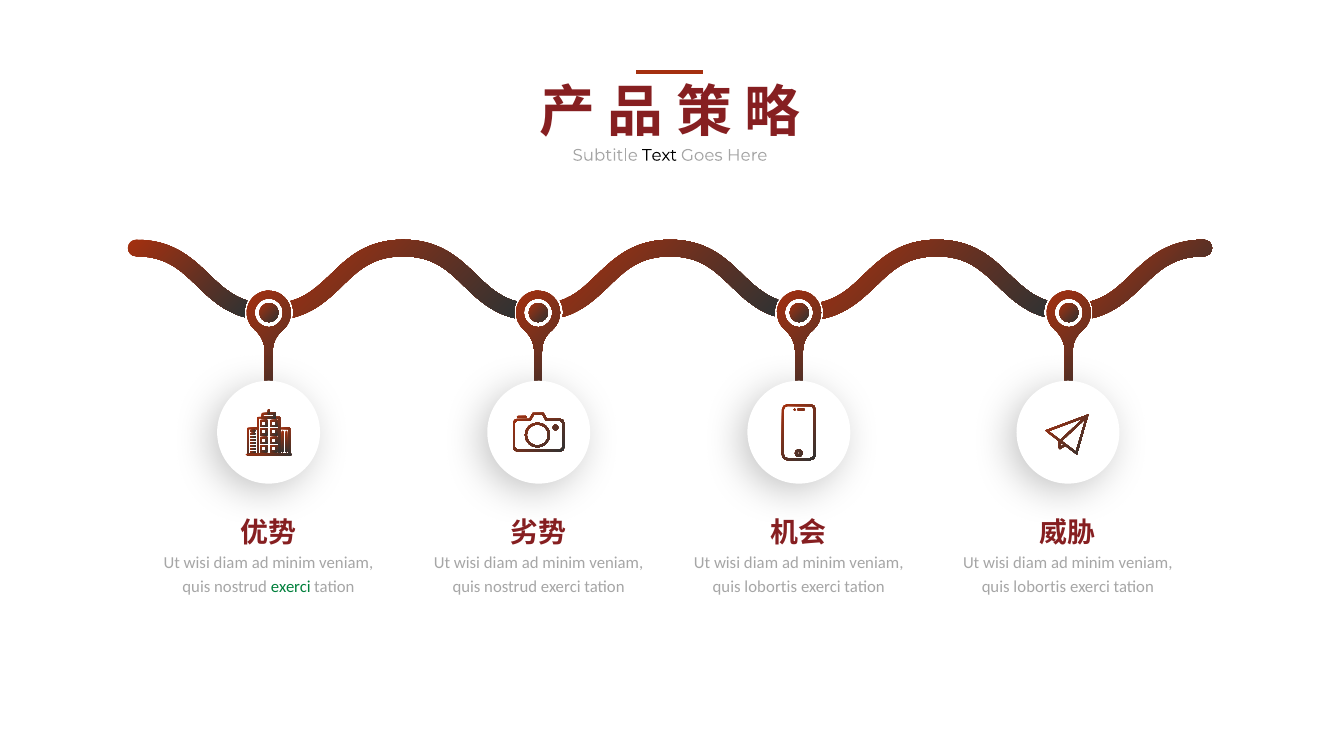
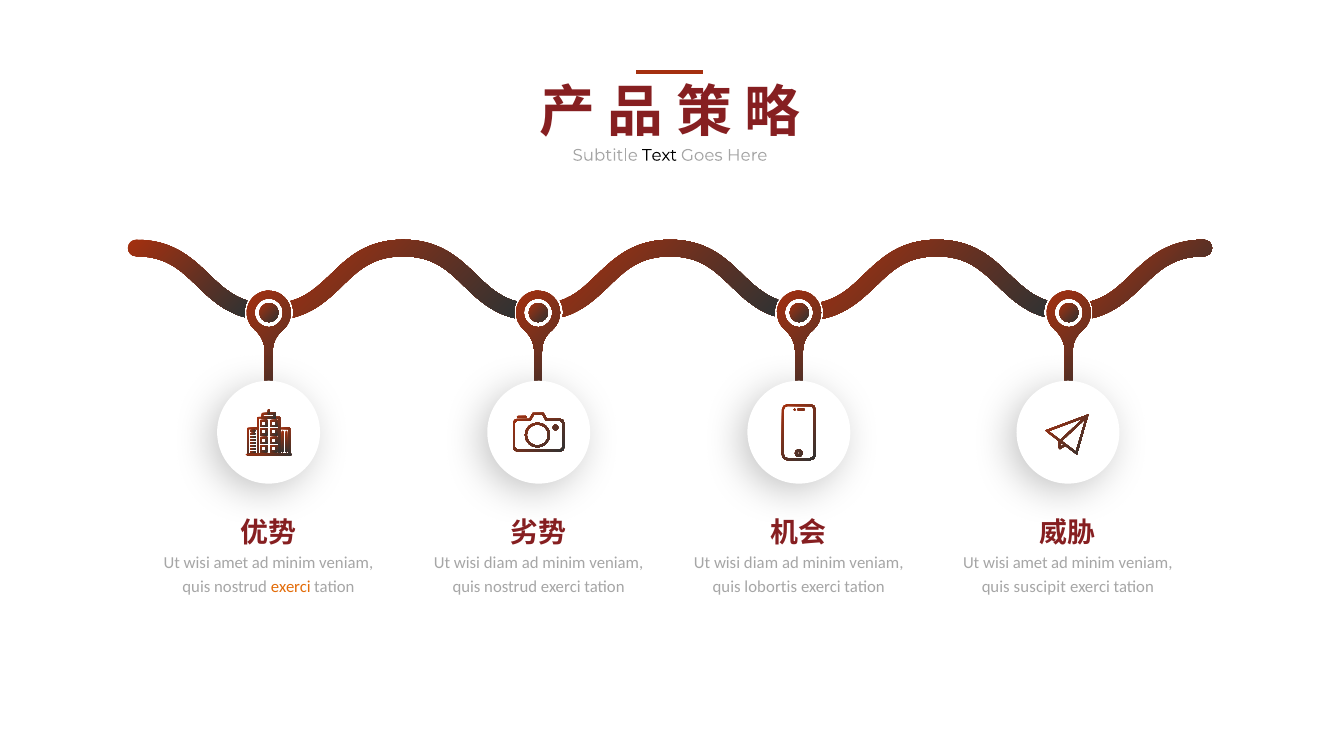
diam at (231, 563): diam -> amet
diam at (1030, 563): diam -> amet
exerci at (291, 587) colour: green -> orange
lobortis at (1040, 587): lobortis -> suscipit
